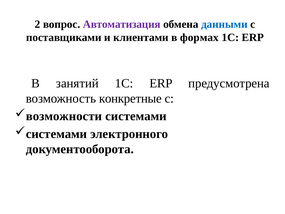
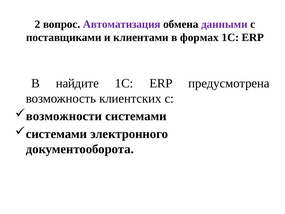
данными colour: blue -> purple
занятий: занятий -> найдите
конкретные: конкретные -> клиентских
